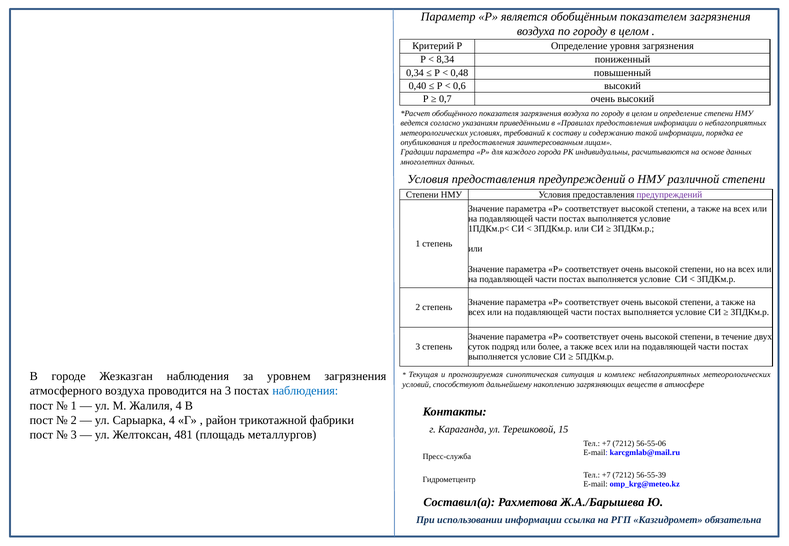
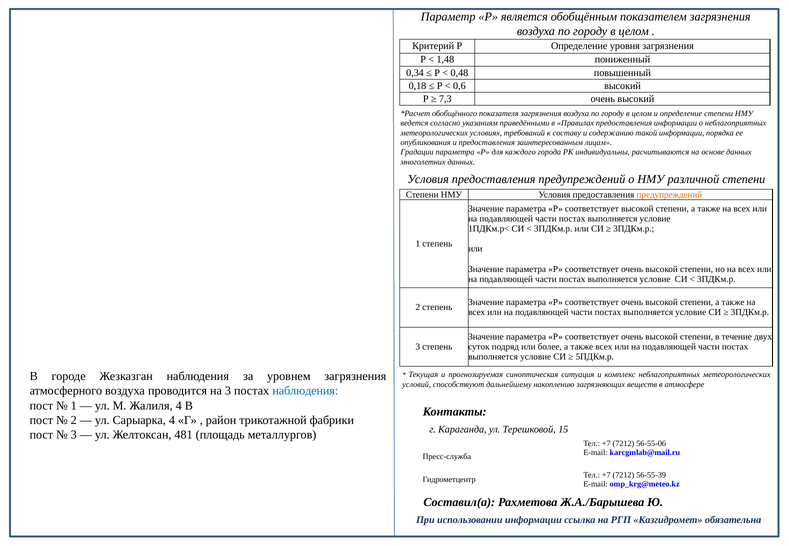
8,34: 8,34 -> 1,48
0,40: 0,40 -> 0,18
0,7: 0,7 -> 7,3
предупреждений at (669, 195) colour: purple -> orange
